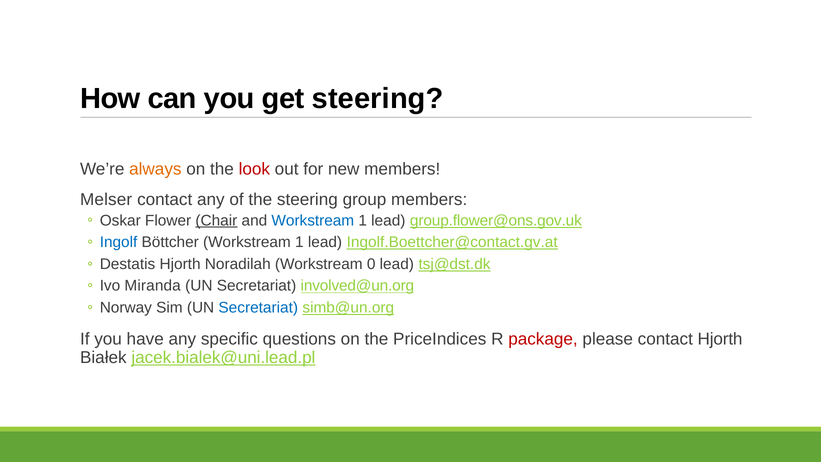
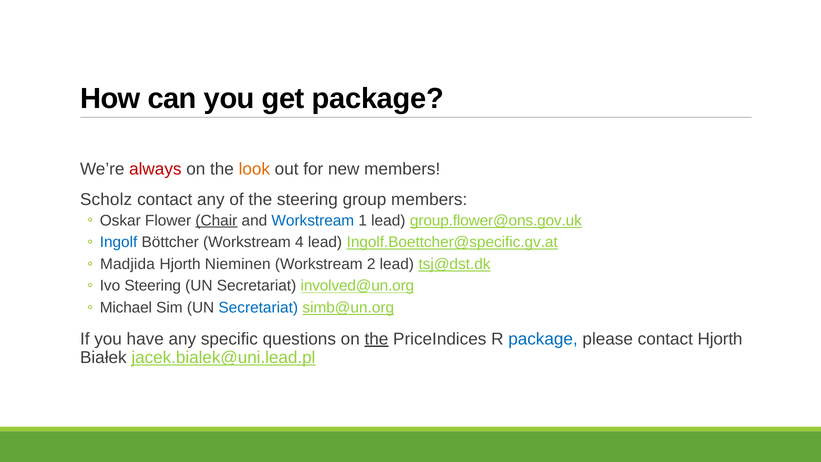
get steering: steering -> package
always colour: orange -> red
look colour: red -> orange
Melser: Melser -> Scholz
Böttcher Workstream 1: 1 -> 4
Ingolf.Boettcher@contact.gv.at: Ingolf.Boettcher@contact.gv.at -> Ingolf.Boettcher@specific.gv.at
Destatis: Destatis -> Madjida
Noradilah: Noradilah -> Nieminen
0: 0 -> 2
Ivo Miranda: Miranda -> Steering
Norway: Norway -> Michael
the at (376, 339) underline: none -> present
package at (543, 339) colour: red -> blue
